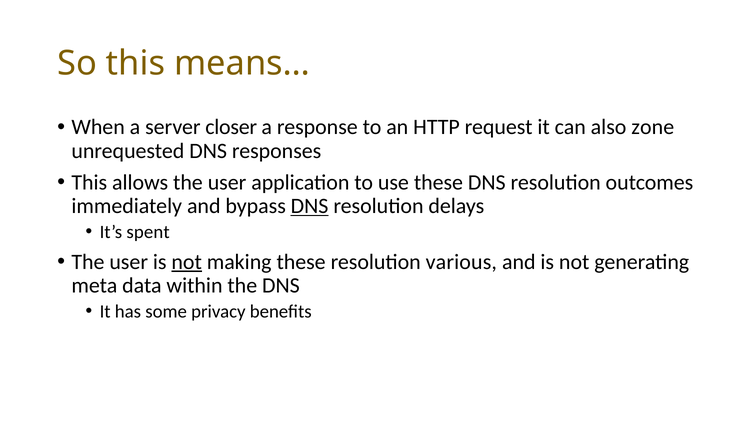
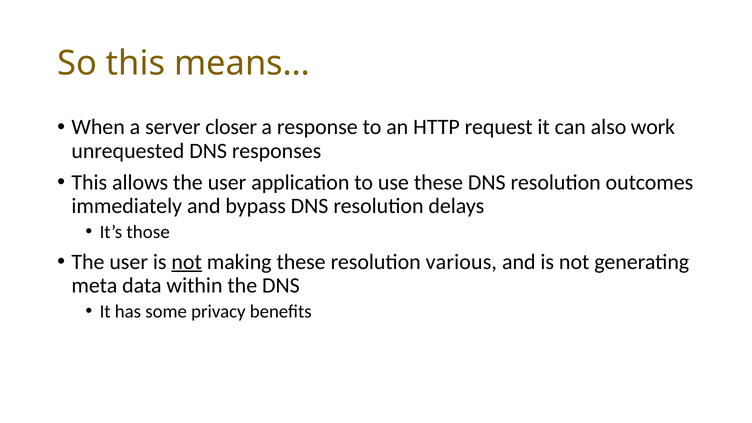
zone: zone -> work
DNS at (310, 206) underline: present -> none
spent: spent -> those
